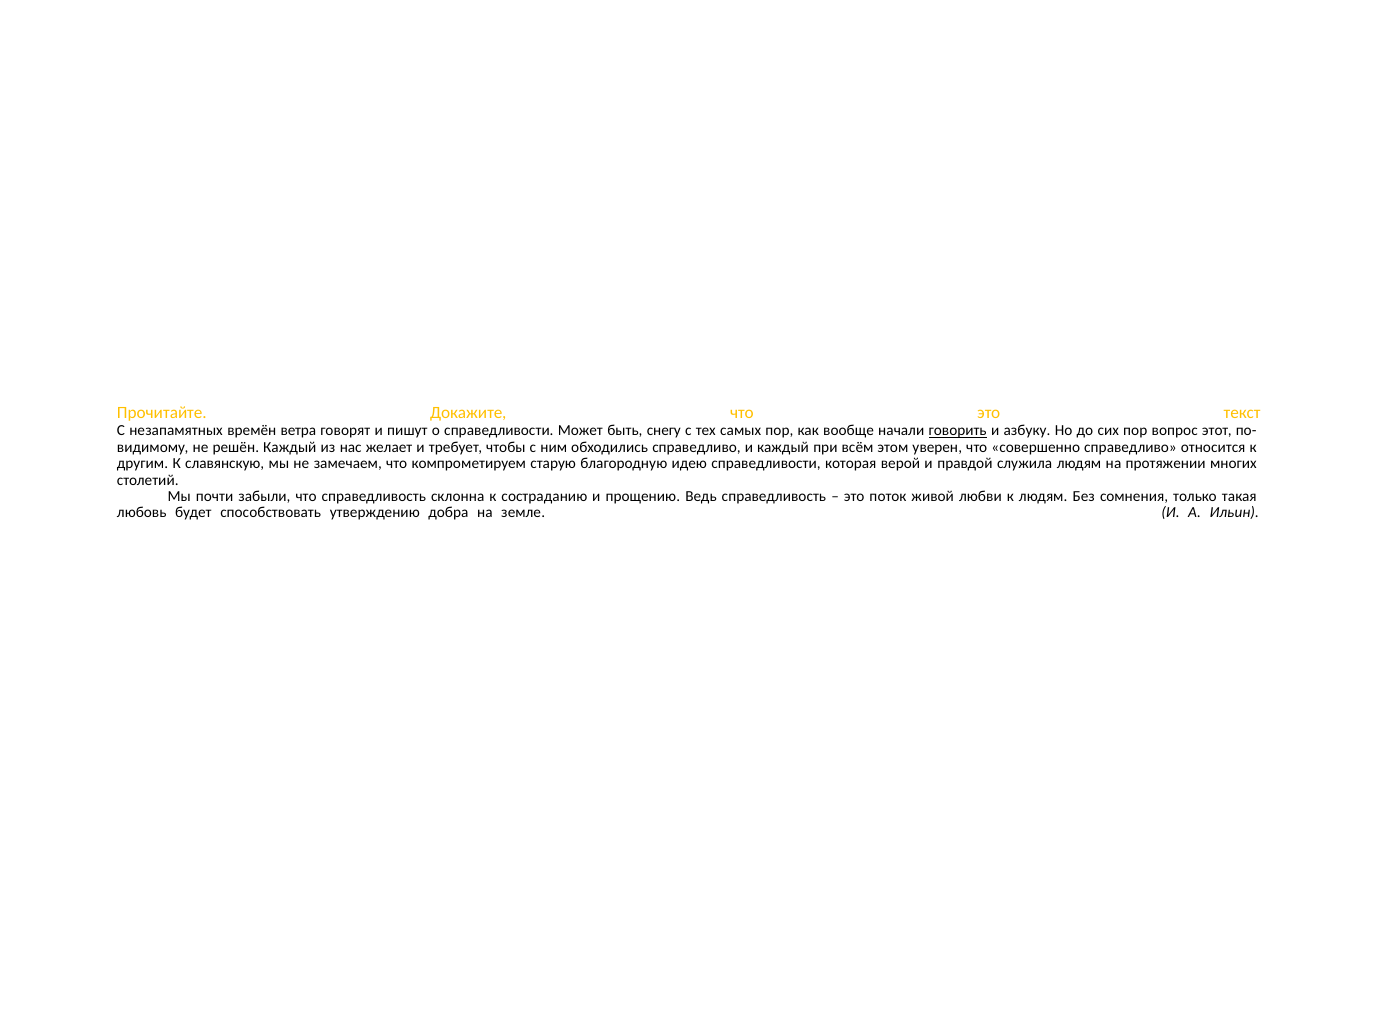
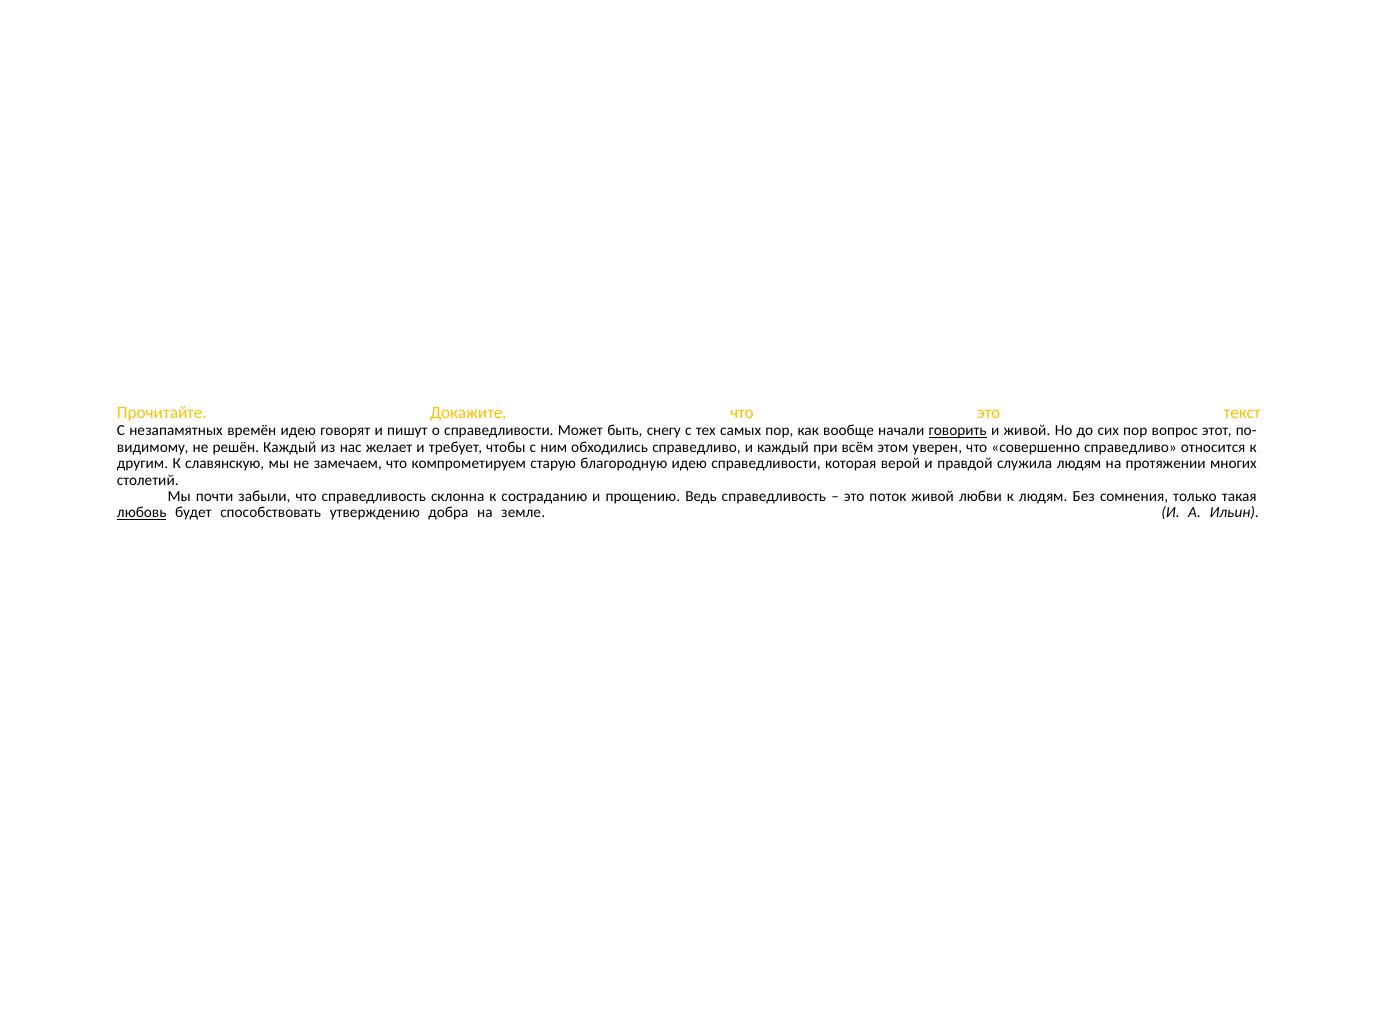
времён ветра: ветра -> идею
и азбуку: азбуку -> живой
любовь underline: none -> present
